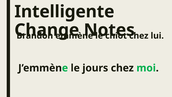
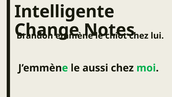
jours: jours -> aussi
